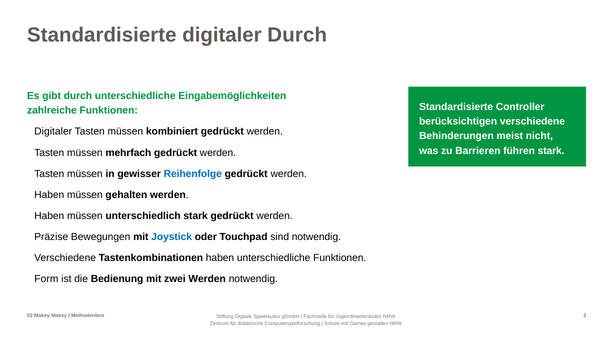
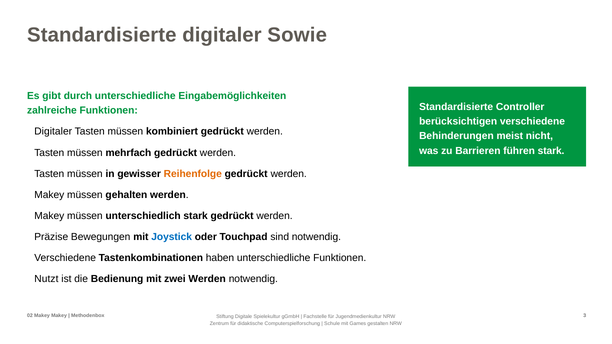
digitaler Durch: Durch -> Sowie
Reihenfolge colour: blue -> orange
Haben at (49, 195): Haben -> Makey
Haben at (49, 216): Haben -> Makey
Form: Form -> Nutzt
